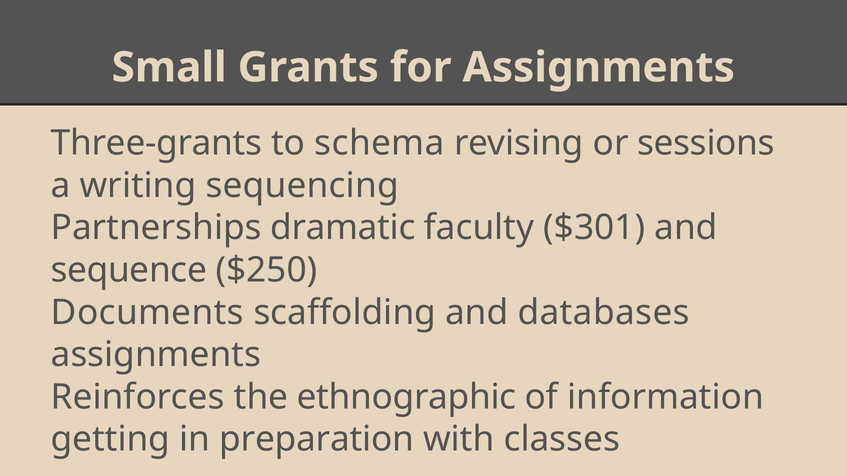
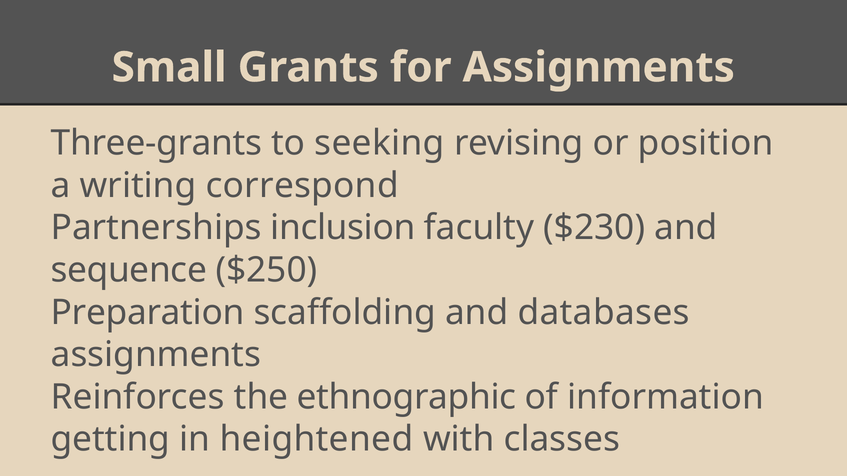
schema: schema -> seeking
sessions: sessions -> position
sequencing: sequencing -> correspond
dramatic: dramatic -> inclusion
$301: $301 -> $230
Documents: Documents -> Preparation
preparation: preparation -> heightened
